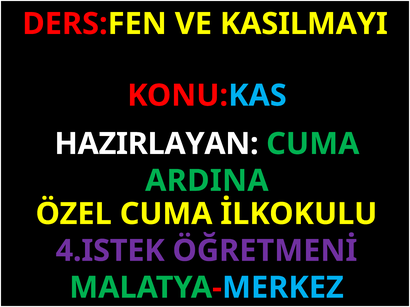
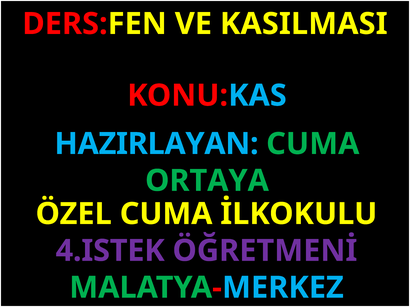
KASILMAYI: KASILMAYI -> KASILMASI
HAZIRLAYAN colour: white -> light blue
ARDINA: ARDINA -> ORTAYA
